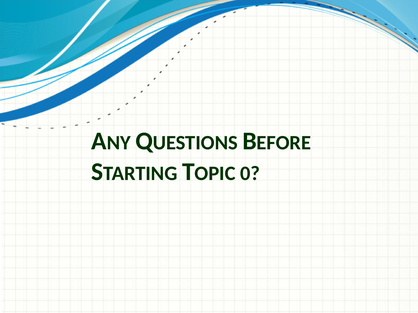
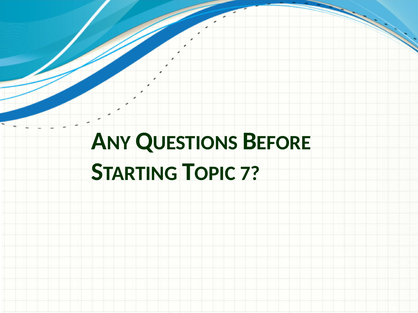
0: 0 -> 7
